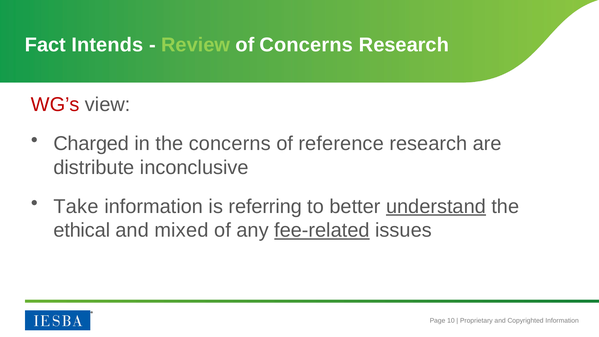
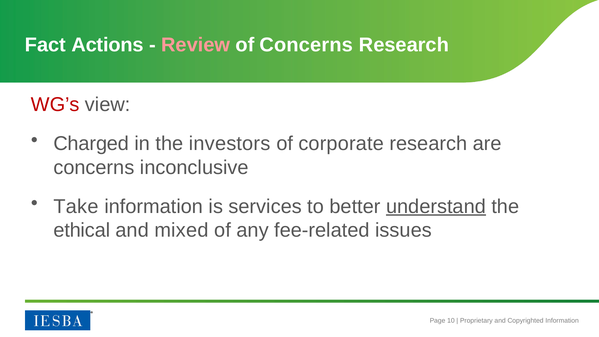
Intends: Intends -> Actions
Review colour: light green -> pink
the concerns: concerns -> investors
reference: reference -> corporate
distribute at (94, 167): distribute -> concerns
referring: referring -> services
fee-related underline: present -> none
